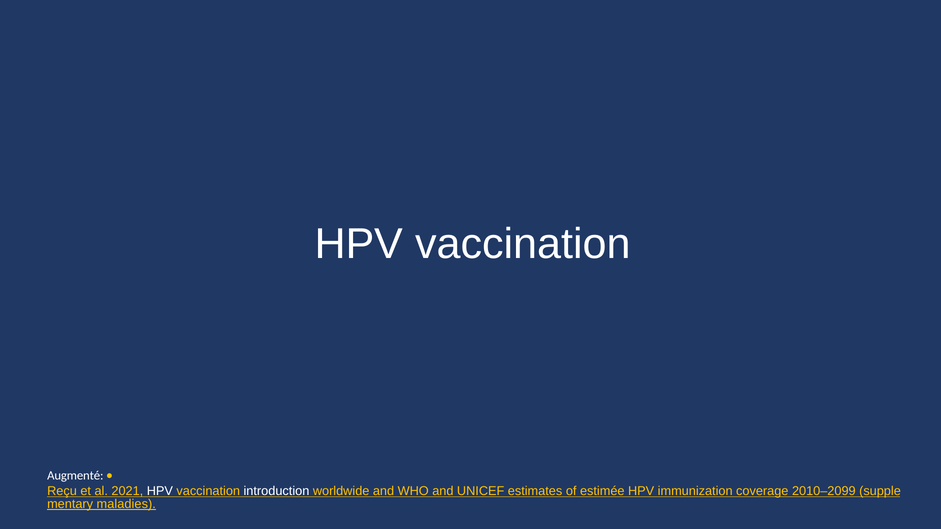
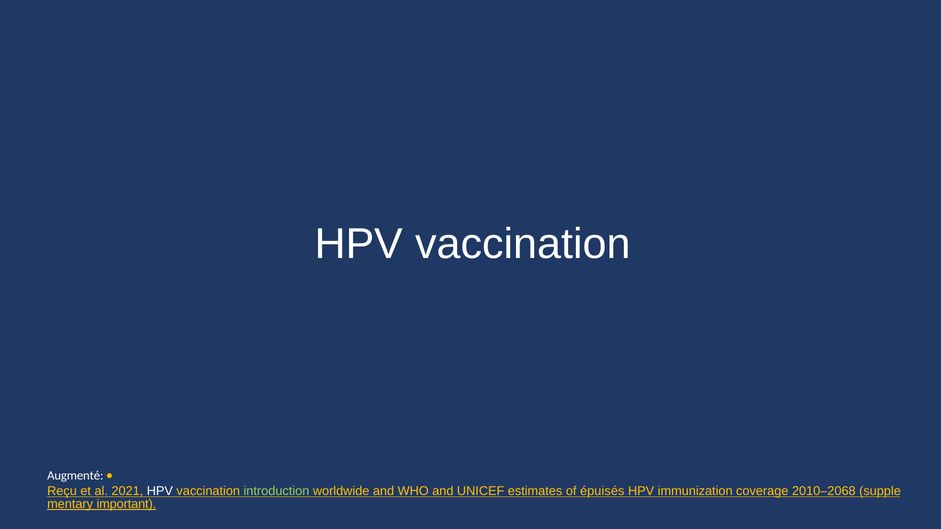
introduction colour: white -> light green
estimée: estimée -> épuisés
2010–2099: 2010–2099 -> 2010–2068
maladies: maladies -> important
